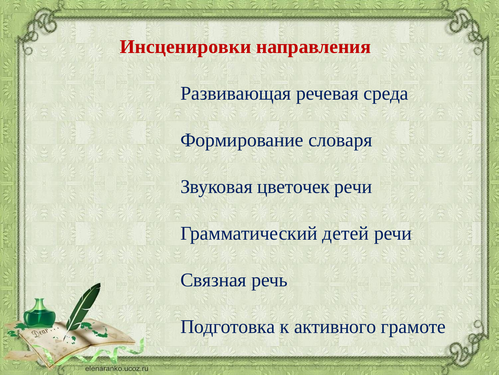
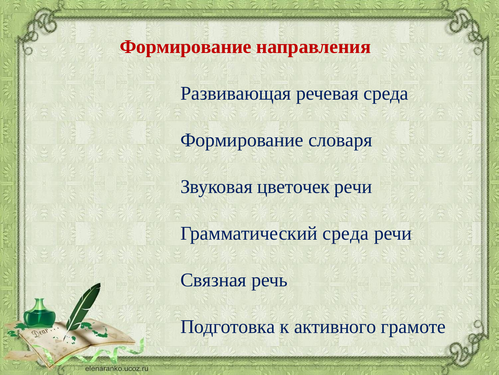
Инсценировки at (186, 47): Инсценировки -> Формирование
Грамматический детей: детей -> среда
